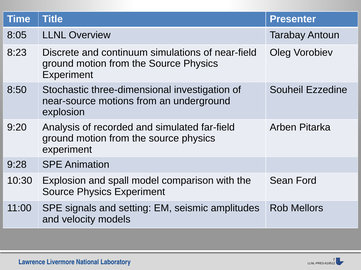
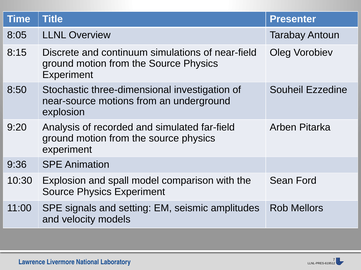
8:23: 8:23 -> 8:15
9:28: 9:28 -> 9:36
